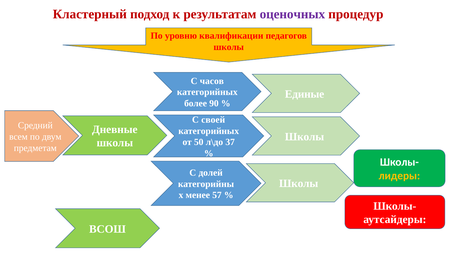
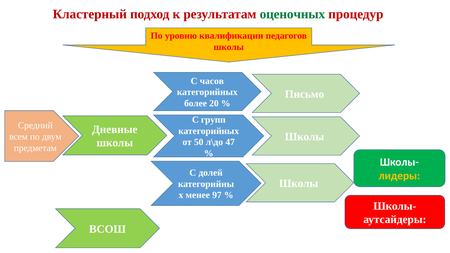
оценочных colour: purple -> green
Единые: Единые -> Письмо
90: 90 -> 20
своей: своей -> групп
37: 37 -> 47
57: 57 -> 97
